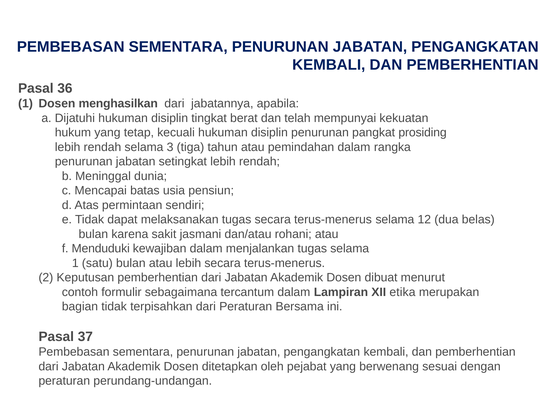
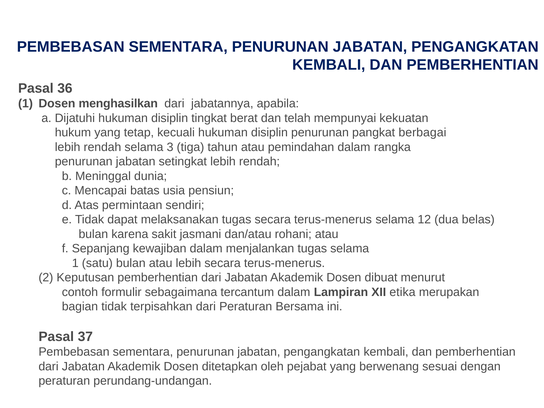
prosiding: prosiding -> berbagai
Menduduki: Menduduki -> Sepanjang
